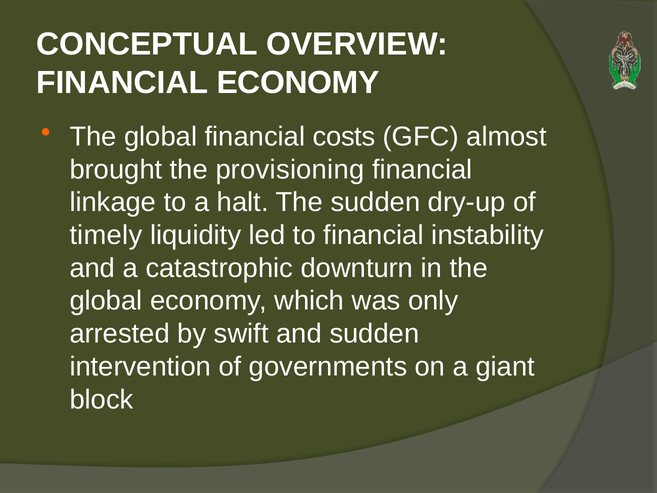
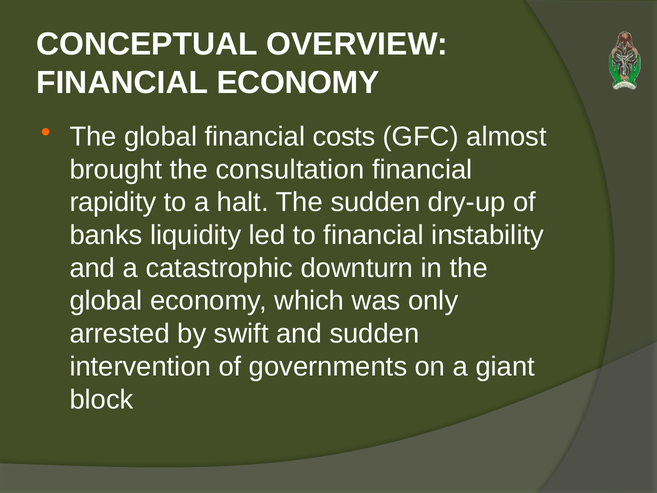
provisioning: provisioning -> consultation
linkage: linkage -> rapidity
timely: timely -> banks
